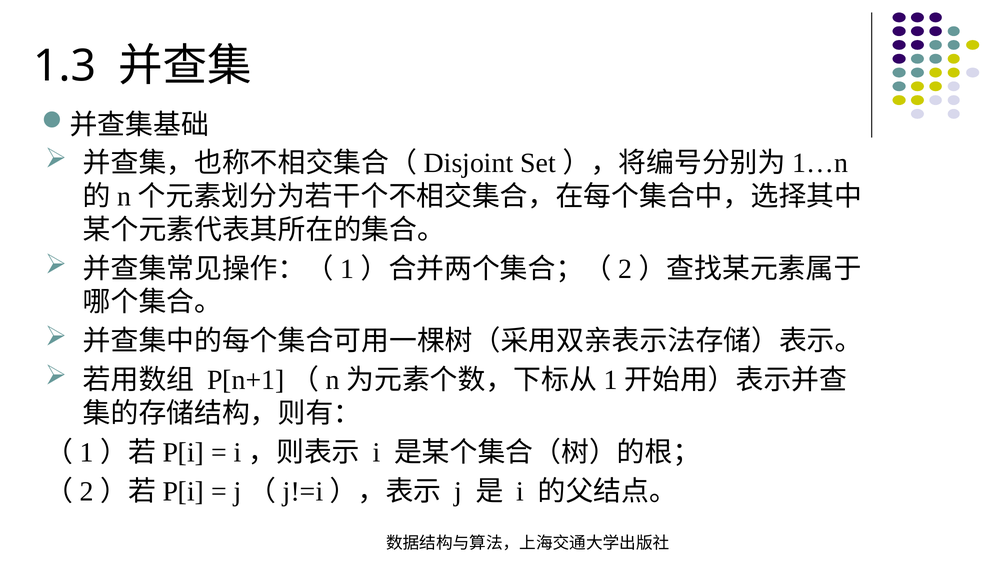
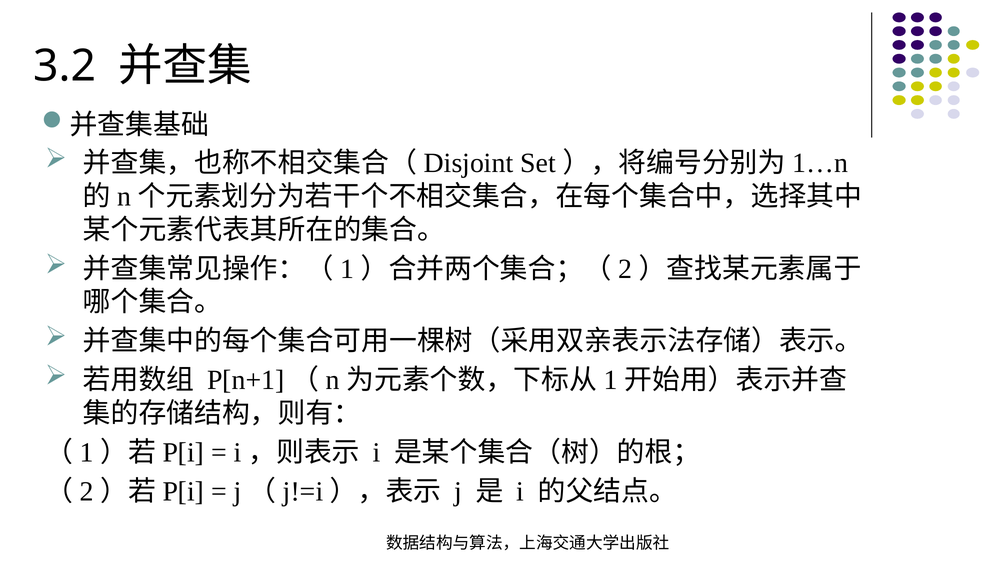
1.3: 1.3 -> 3.2
